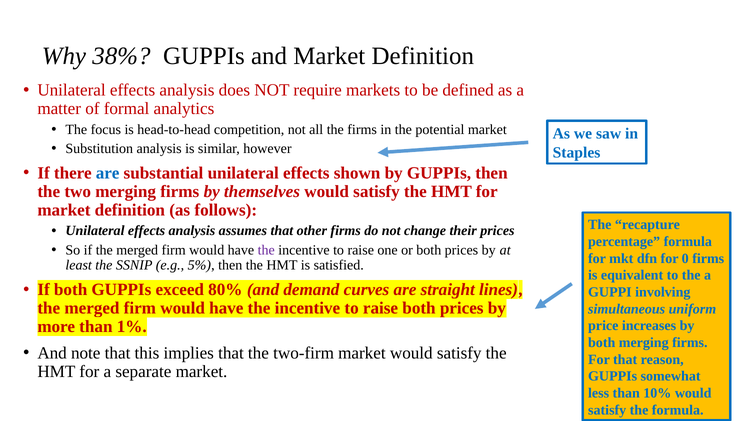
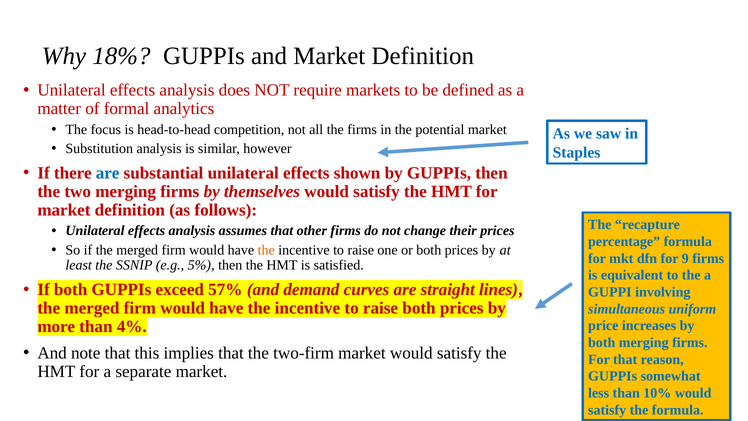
38%: 38% -> 18%
the at (266, 250) colour: purple -> orange
0: 0 -> 9
80%: 80% -> 57%
1%: 1% -> 4%
